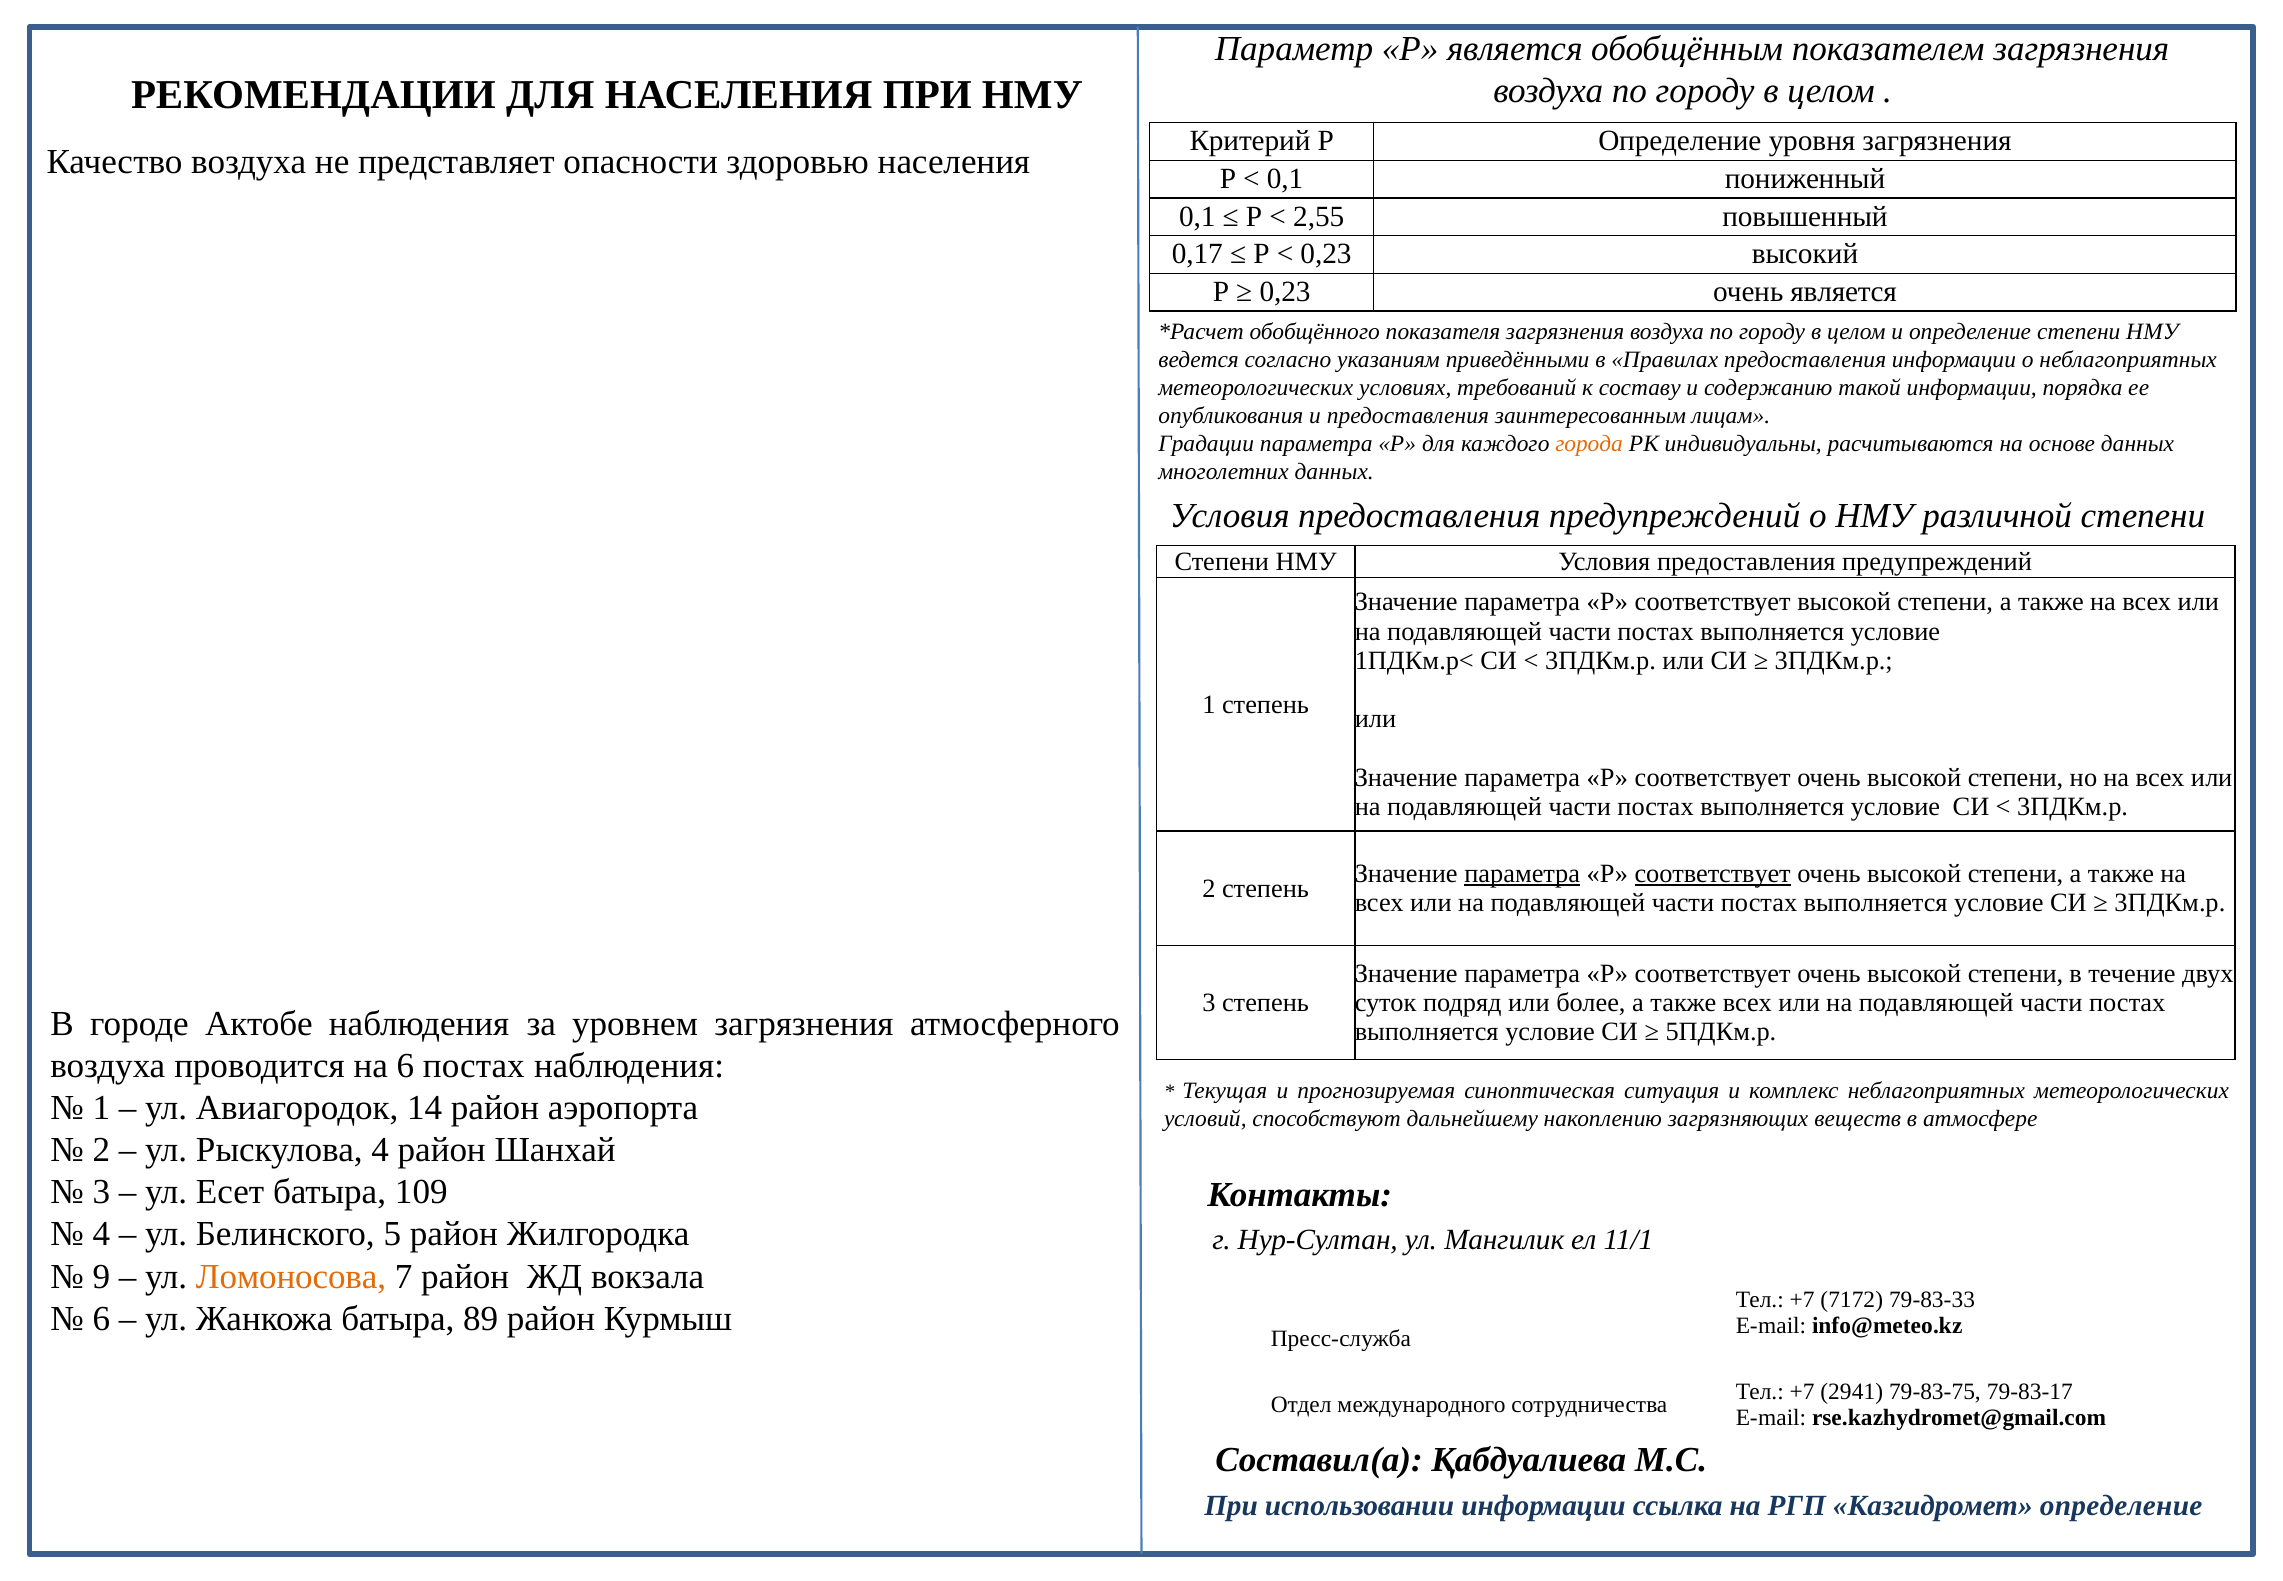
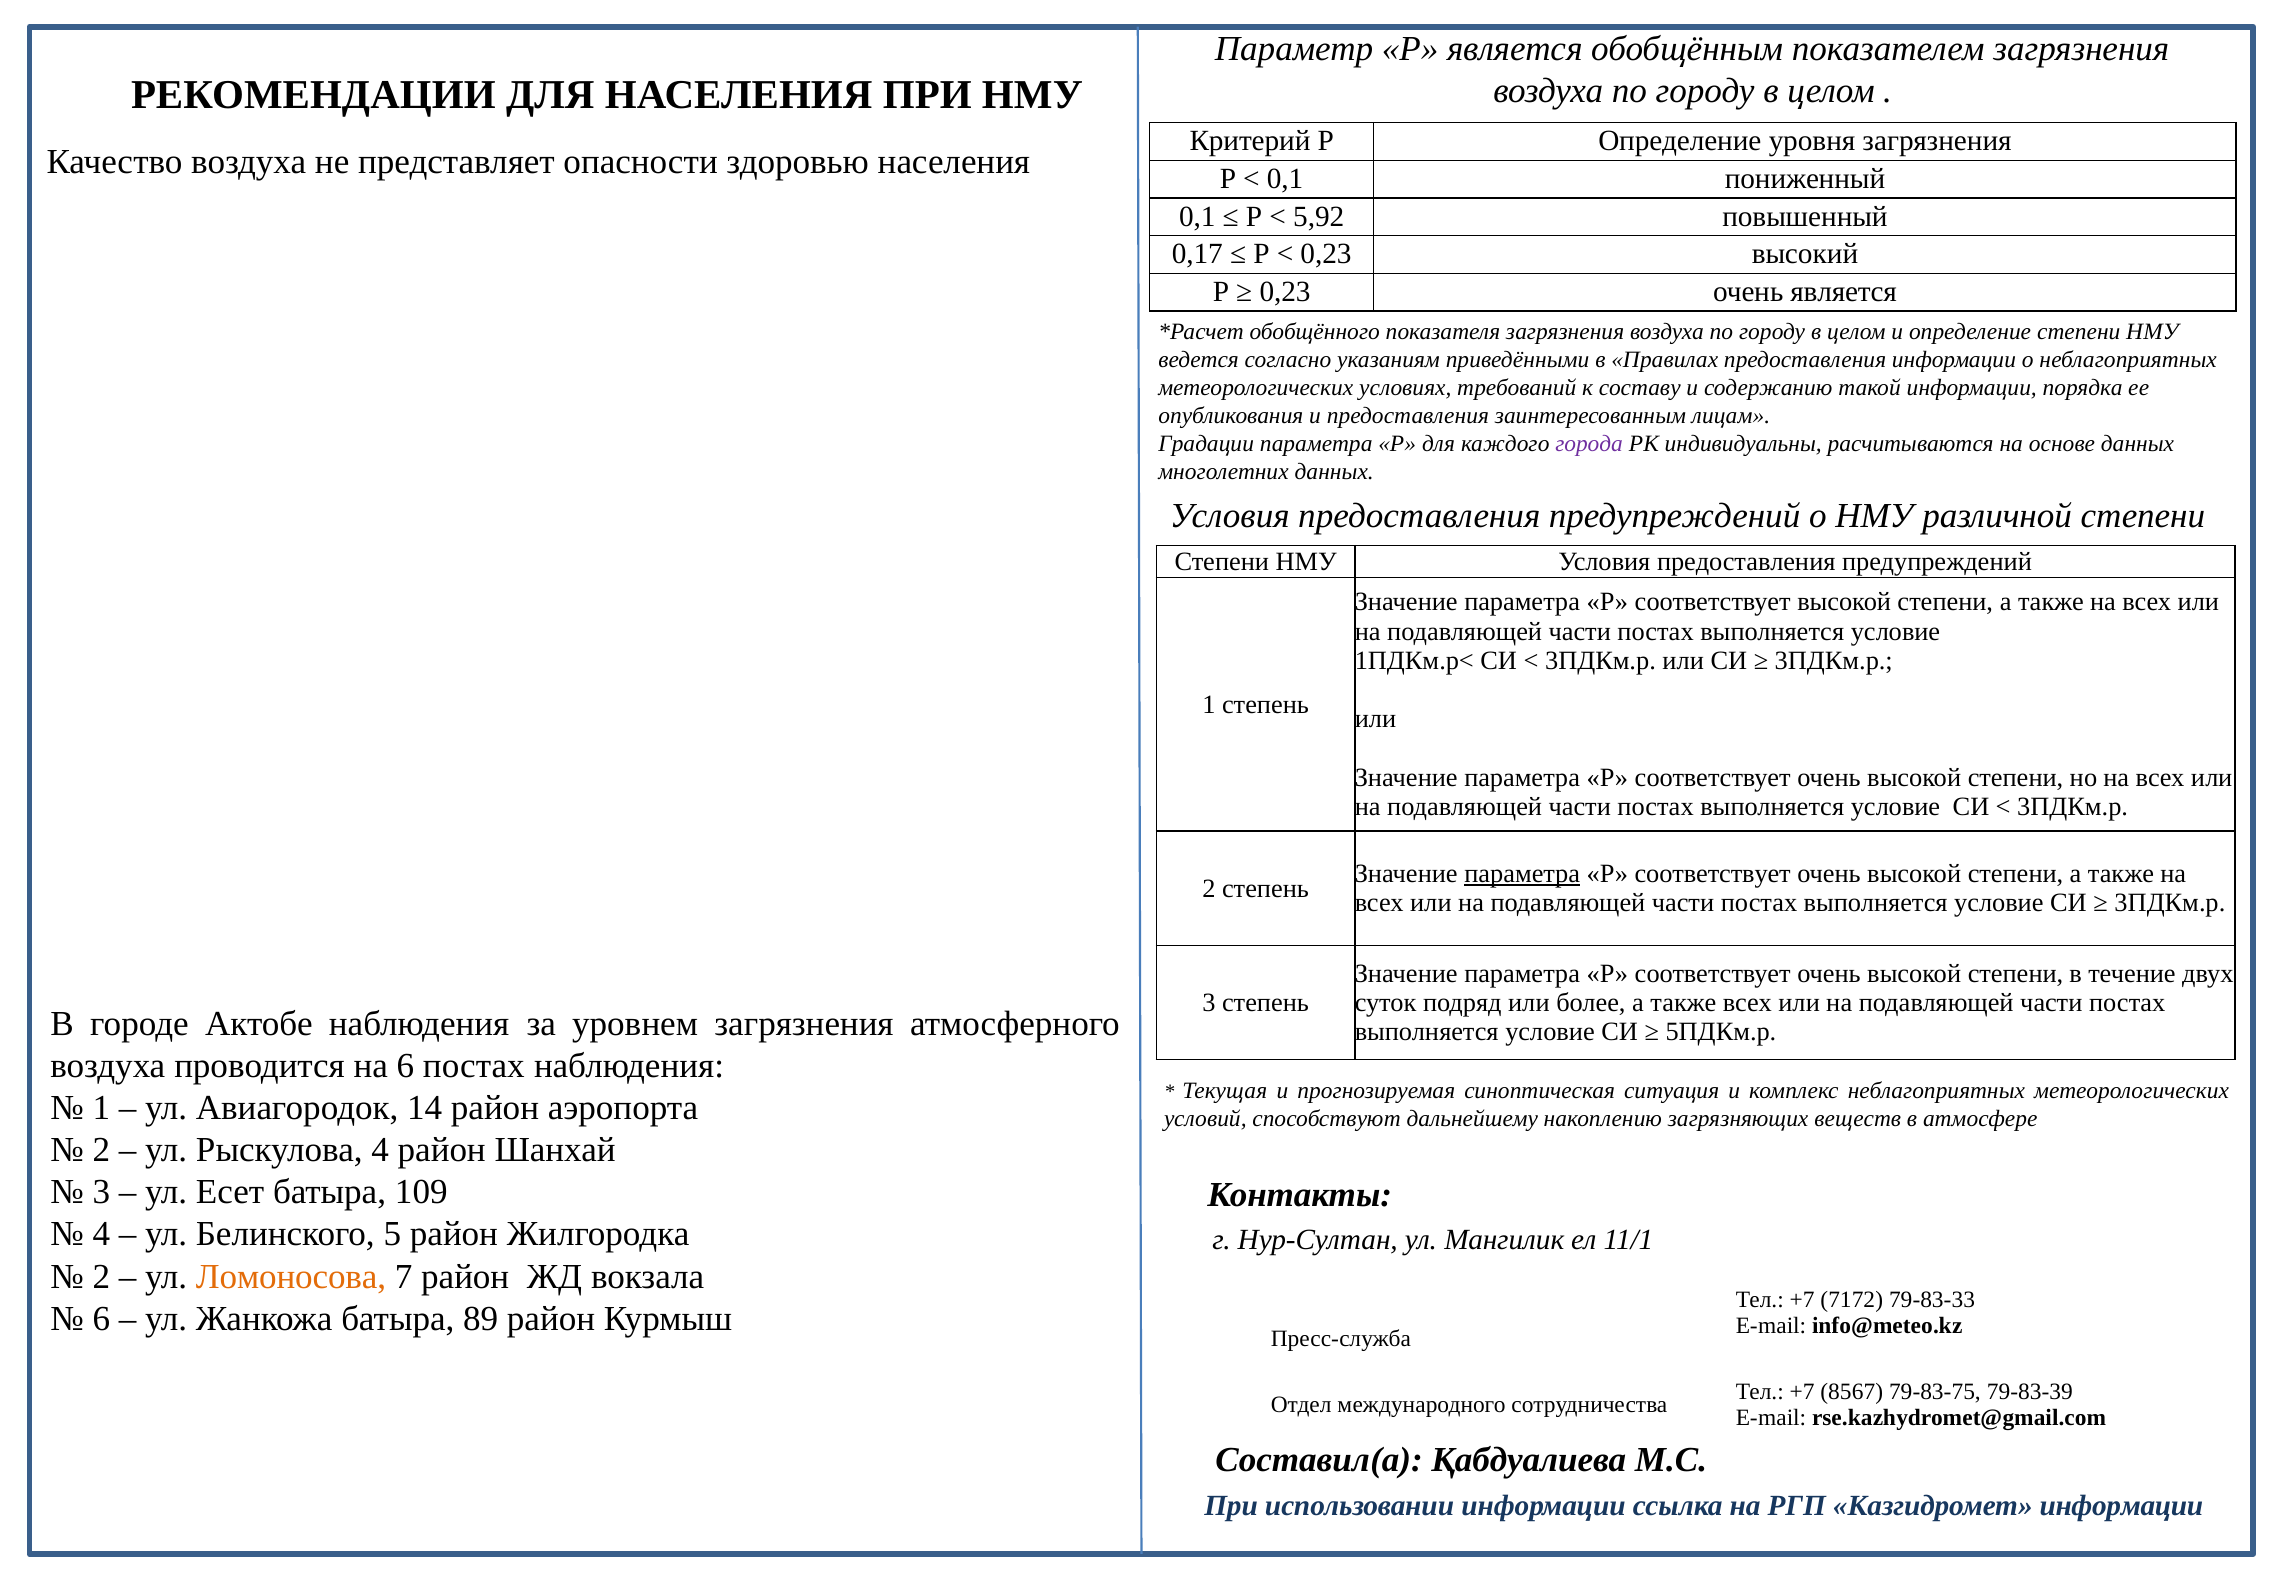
2,55: 2,55 -> 5,92
города colour: orange -> purple
соответствует at (1713, 873) underline: present -> none
9 at (101, 1276): 9 -> 2
2941: 2941 -> 8567
79-83-17: 79-83-17 -> 79-83-39
Казгидромет определение: определение -> информации
